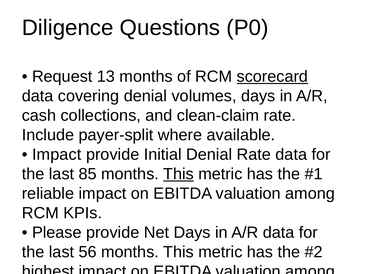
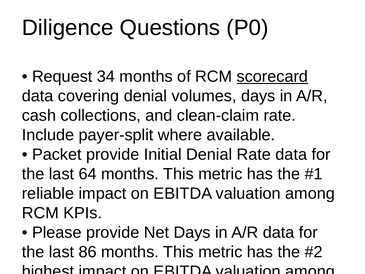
13: 13 -> 34
Impact at (57, 154): Impact -> Packet
85: 85 -> 64
This at (178, 174) underline: present -> none
56: 56 -> 86
